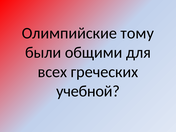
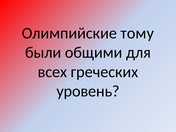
учебной: учебной -> уровень
